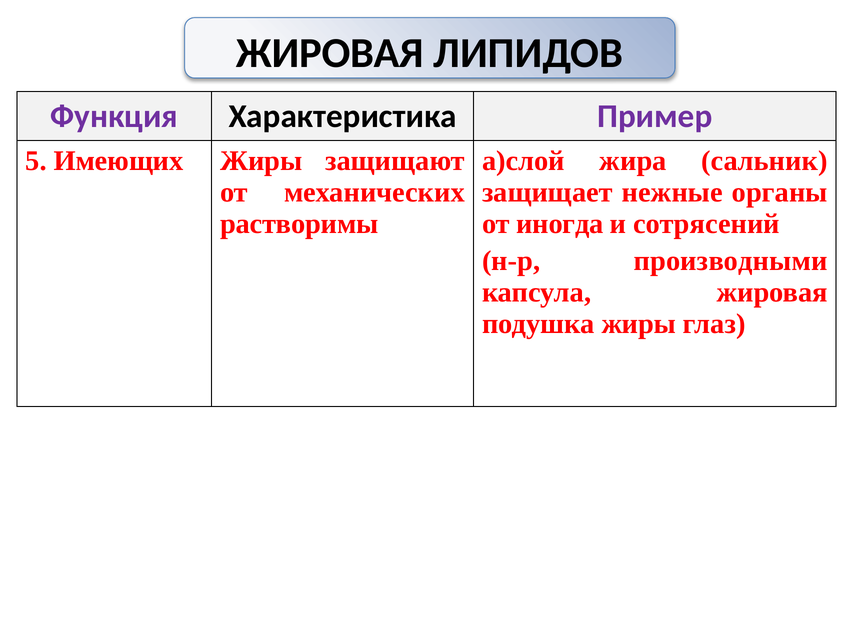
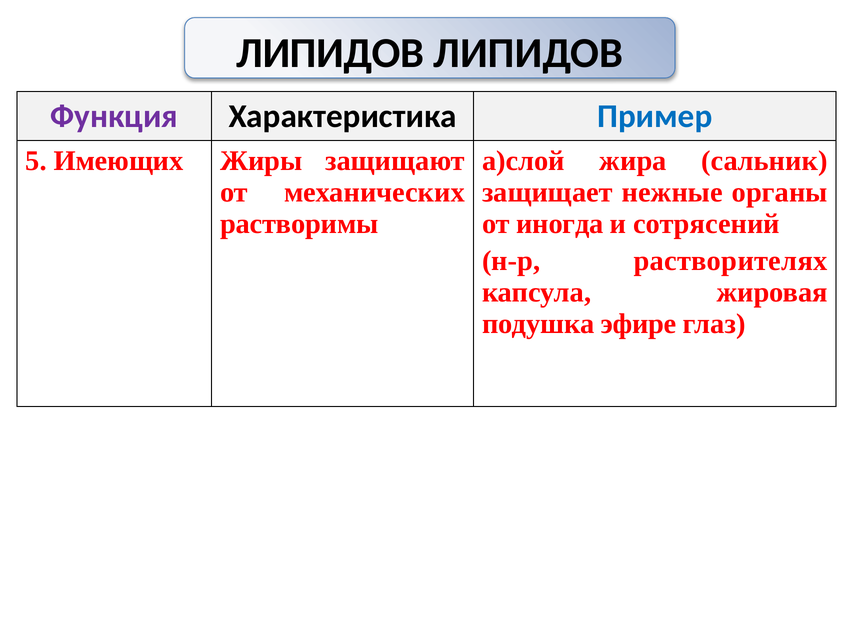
ЖИРОВАЯ at (330, 53): ЖИРОВАЯ -> ЛИПИДОВ
Пример colour: purple -> blue
производными: производными -> растворителях
подушка жиры: жиры -> эфире
